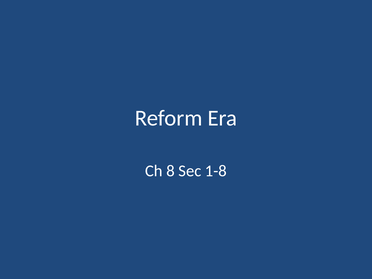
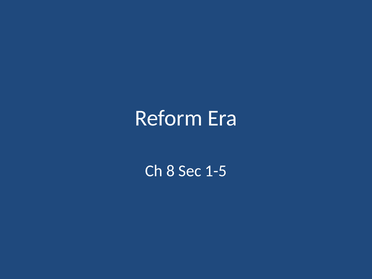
1-8: 1-8 -> 1-5
